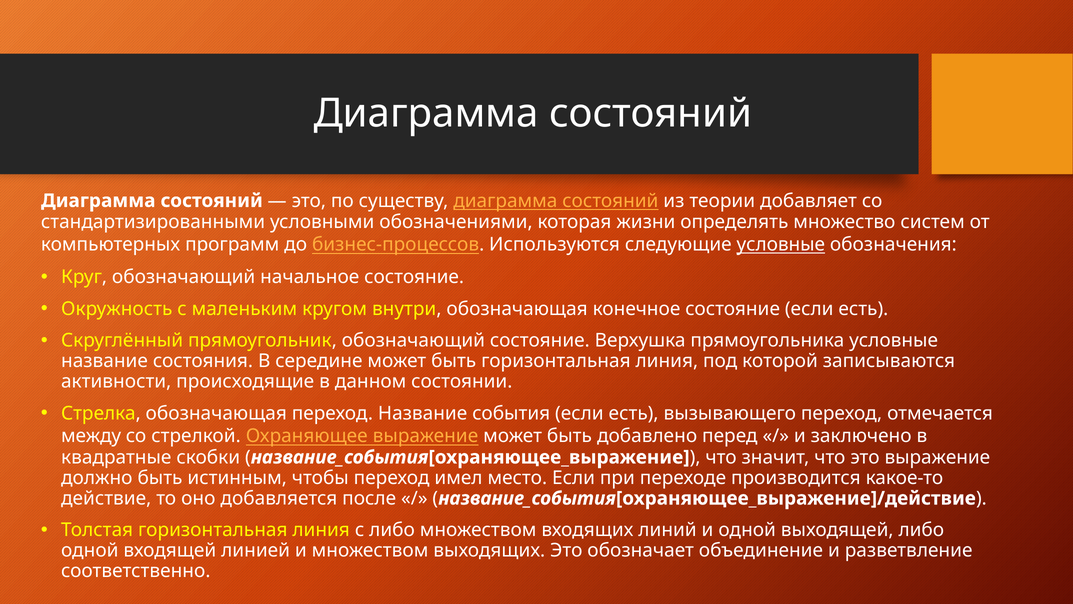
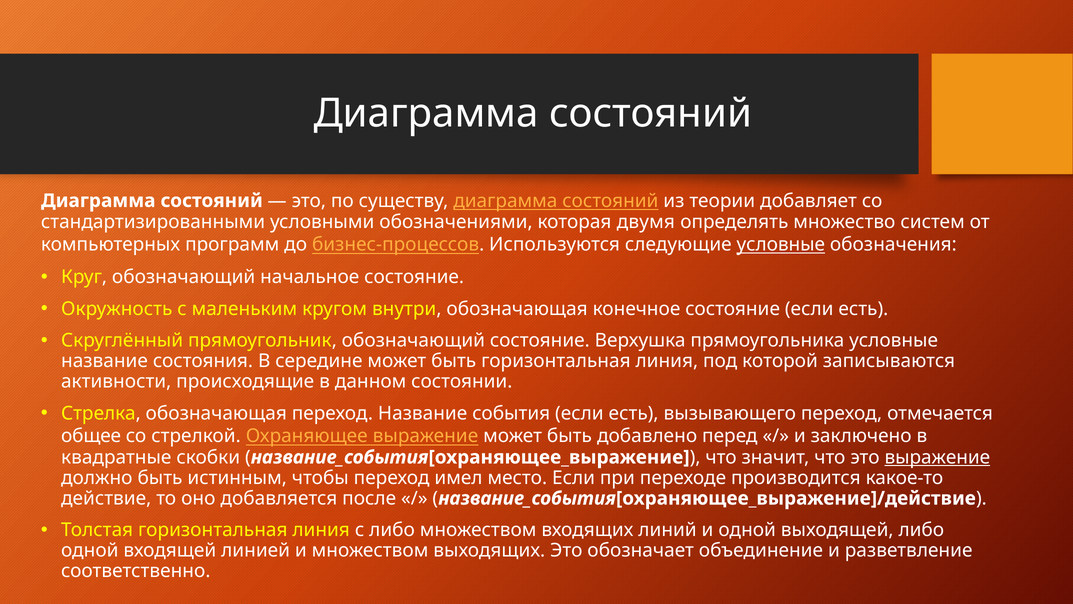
жизни: жизни -> двумя
между: между -> общее
выражение at (937, 457) underline: none -> present
